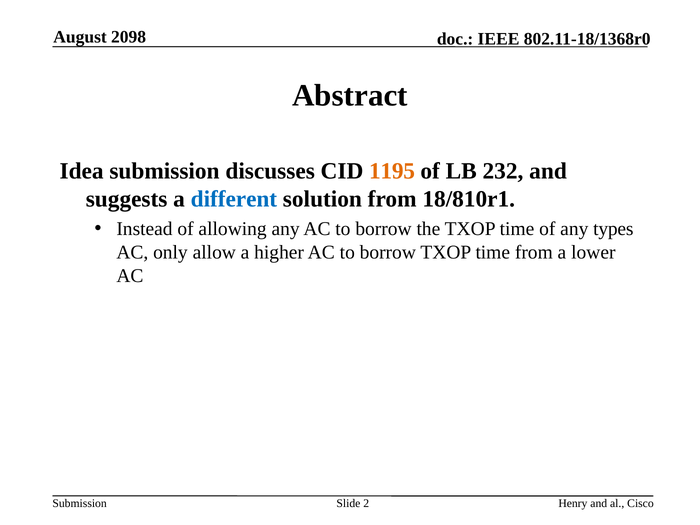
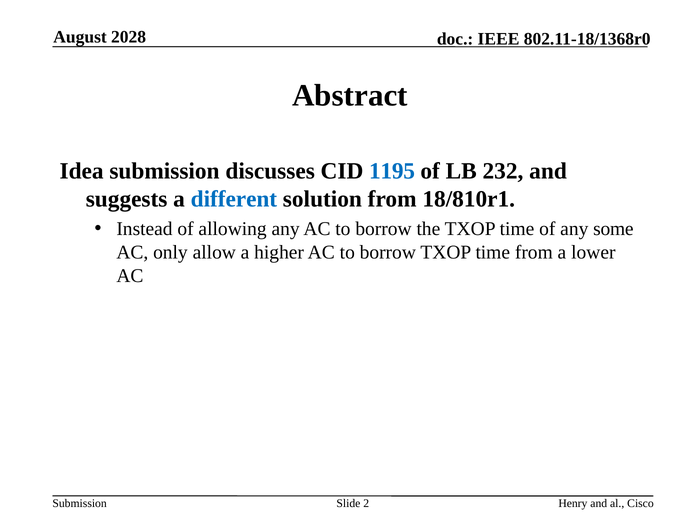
2098: 2098 -> 2028
1195 colour: orange -> blue
types: types -> some
